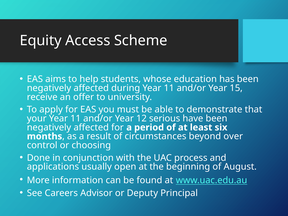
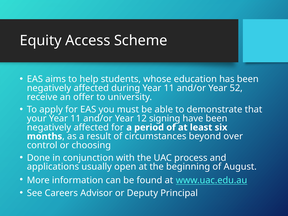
15: 15 -> 52
serious: serious -> signing
